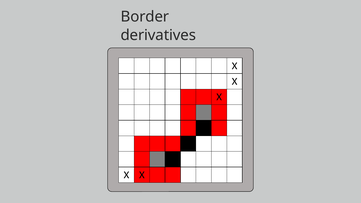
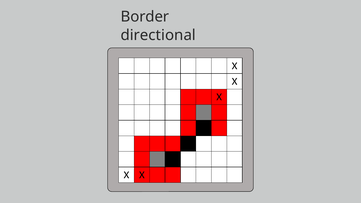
derivatives: derivatives -> directional
